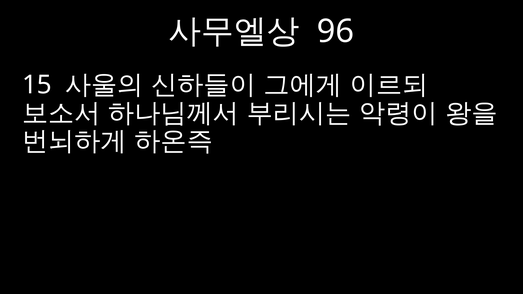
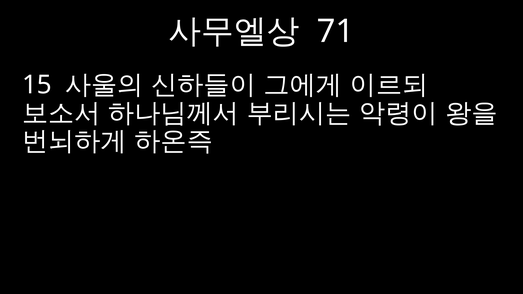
96: 96 -> 71
